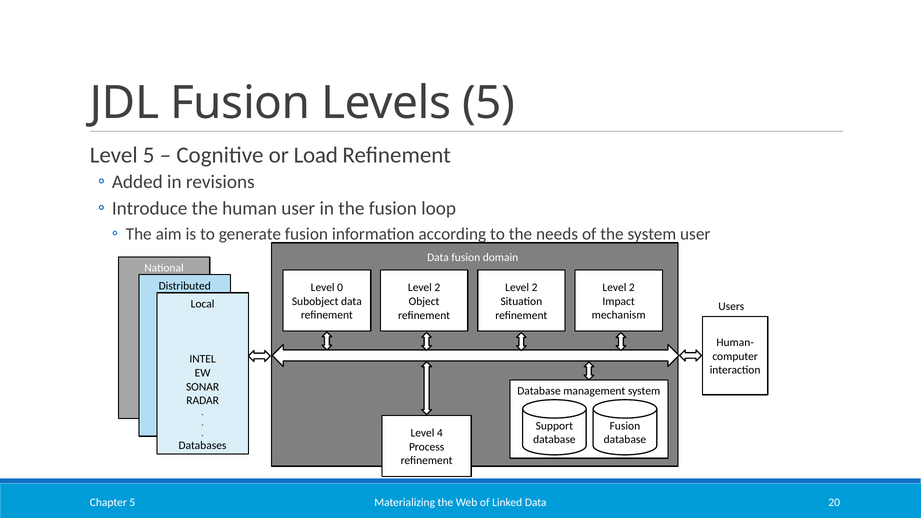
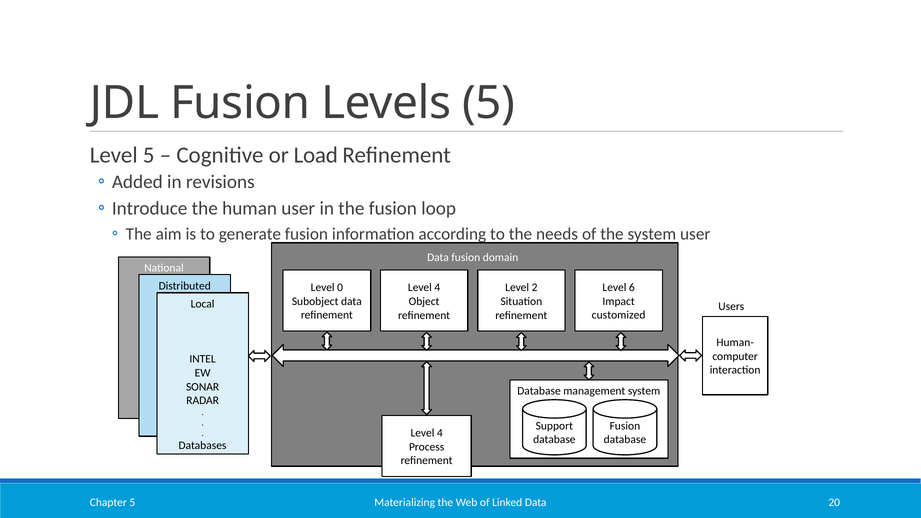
2 at (632, 288): 2 -> 6
2 at (437, 288): 2 -> 4
mechanism: mechanism -> customized
